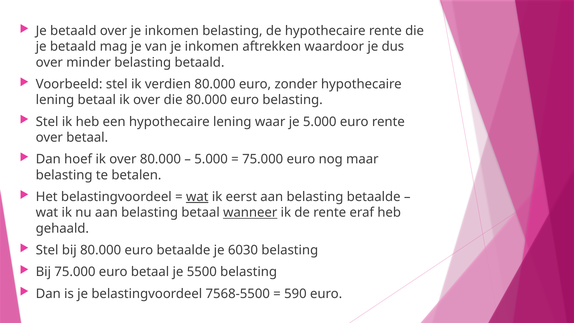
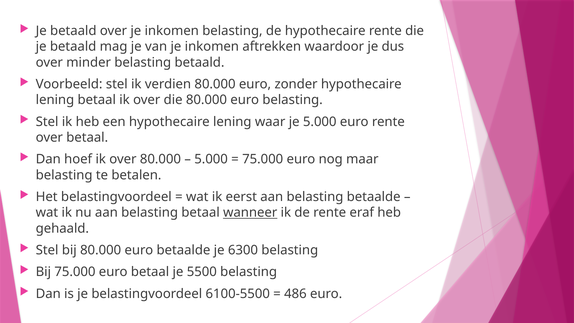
wat at (197, 197) underline: present -> none
6030: 6030 -> 6300
7568-5500: 7568-5500 -> 6100-5500
590: 590 -> 486
